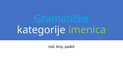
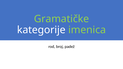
Gramatičke colour: light blue -> light green
